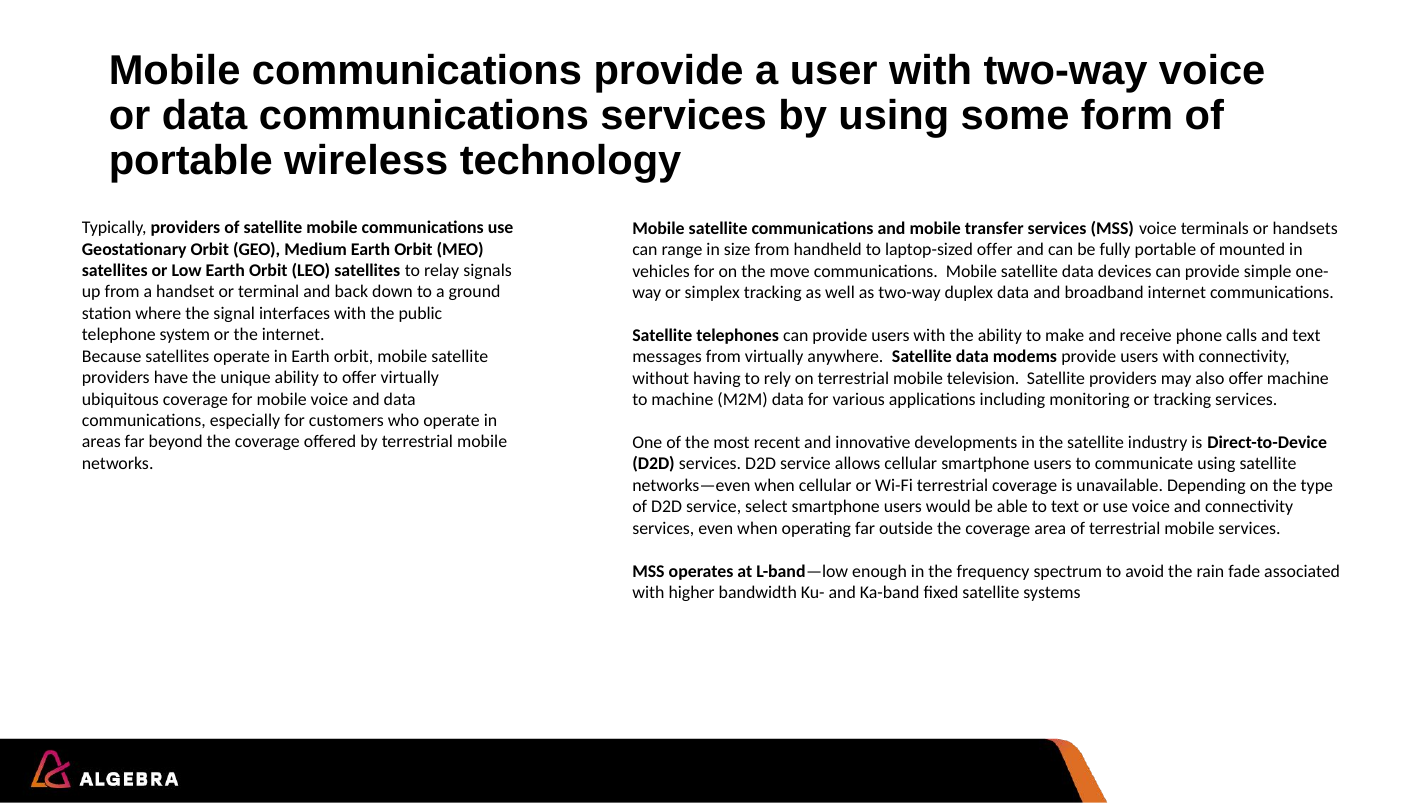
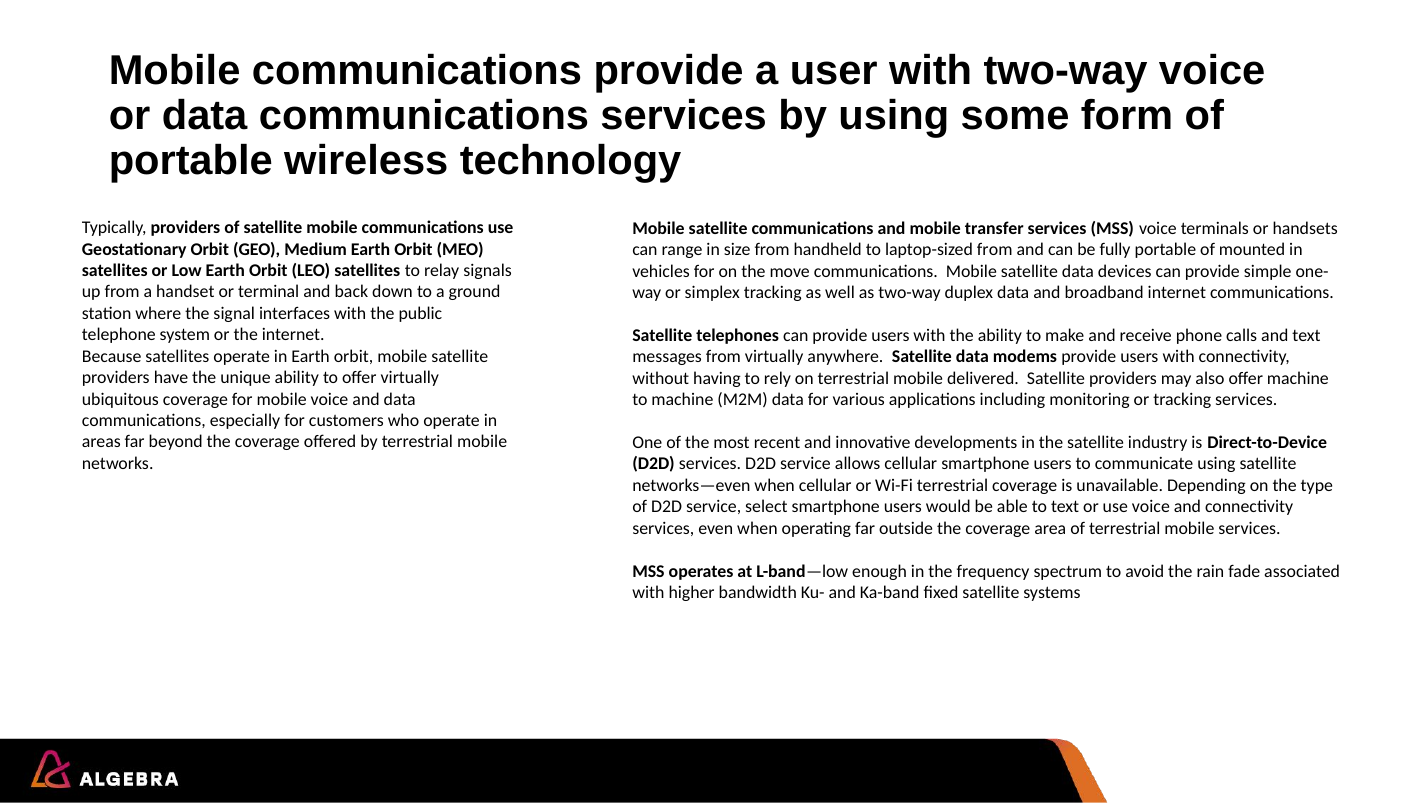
laptop-sized offer: offer -> from
television: television -> delivered
